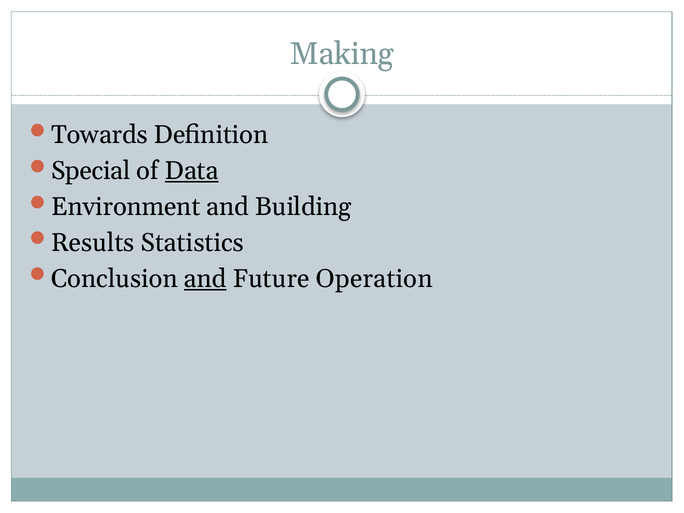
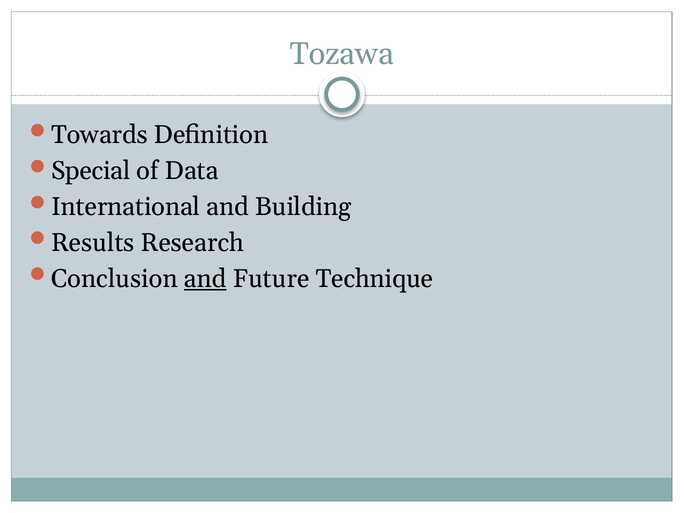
Making: Making -> Tozawa
Data underline: present -> none
Environment: Environment -> International
Statistics: Statistics -> Research
Operation: Operation -> Technique
